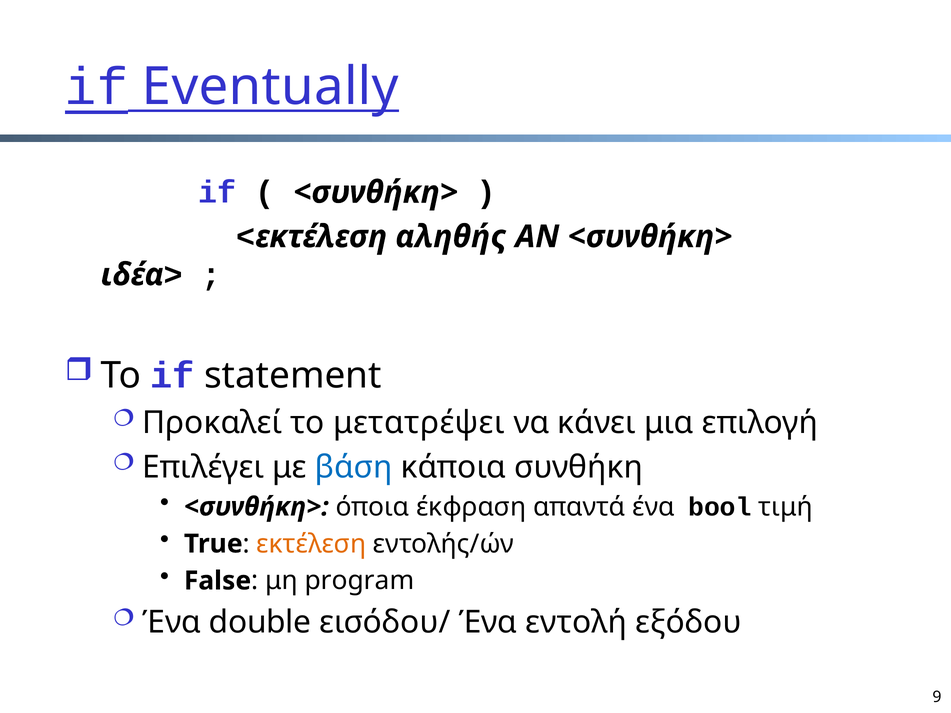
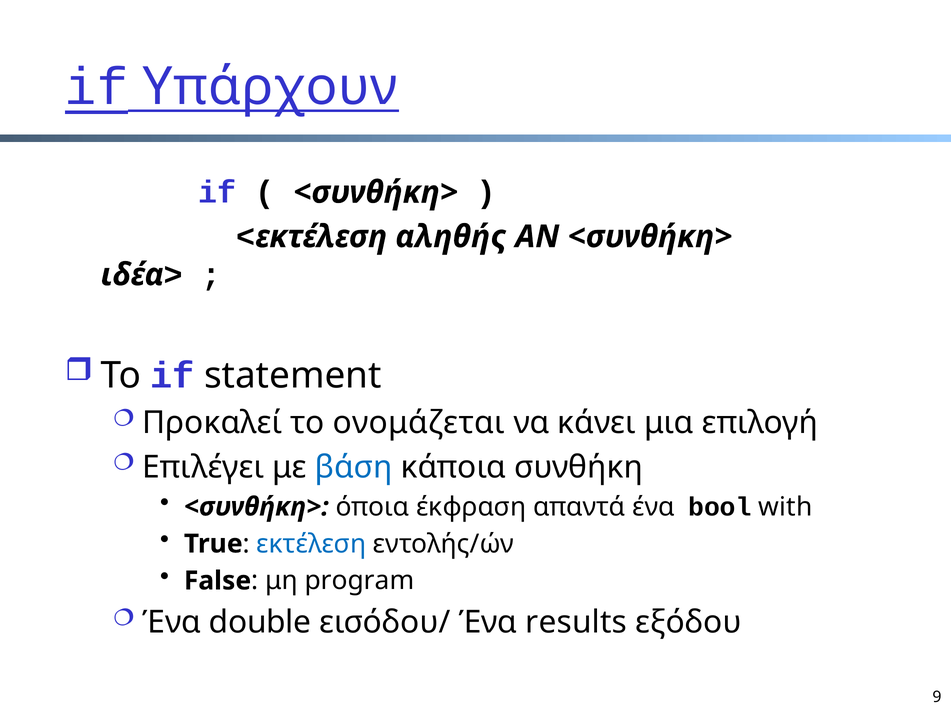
Eventually: Eventually -> Υπάρχουν
μετατρέψει: μετατρέψει -> ονομάζεται
τιμή: τιμή -> with
εκτέλεση at (311, 544) colour: orange -> blue
εντολή: εντολή -> results
